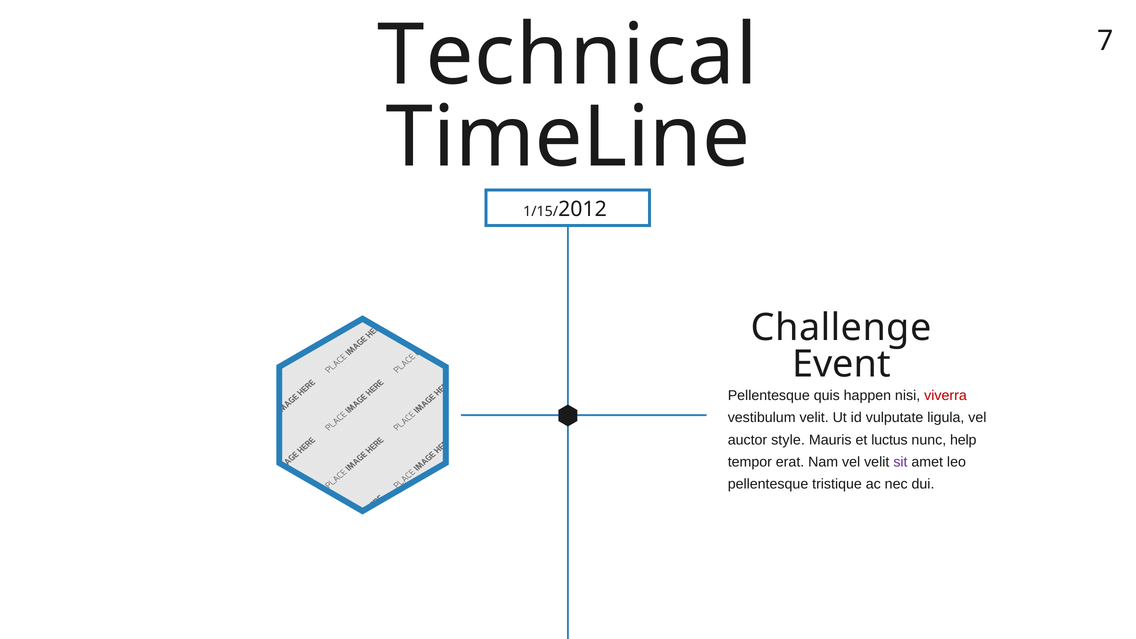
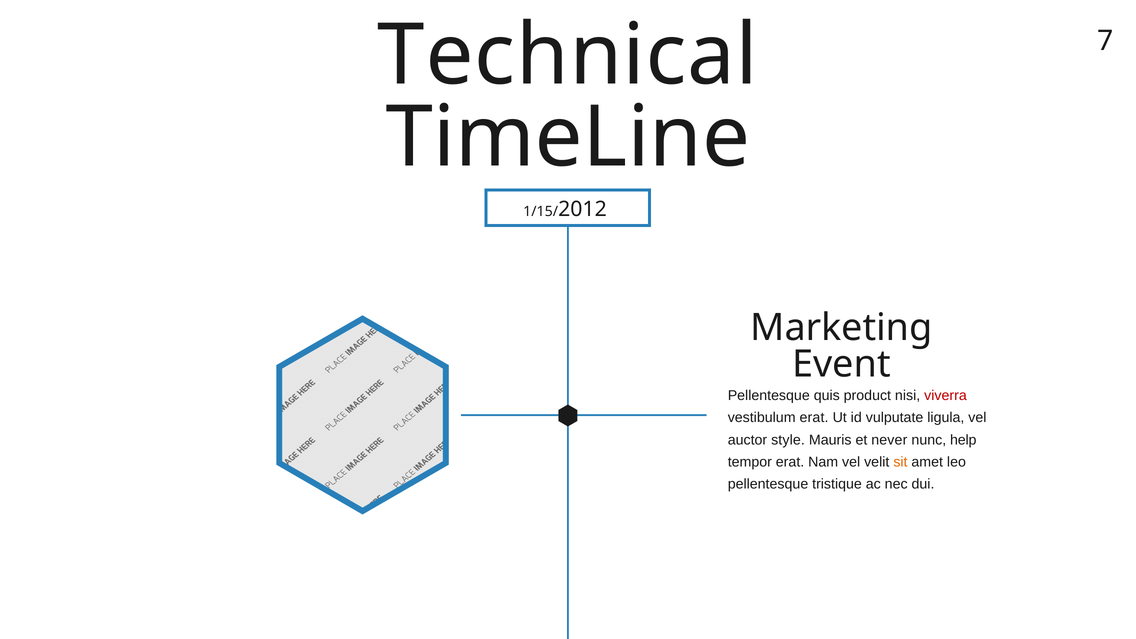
Challenge: Challenge -> Marketing
happen: happen -> product
vestibulum velit: velit -> erat
luctus: luctus -> never
sit colour: purple -> orange
